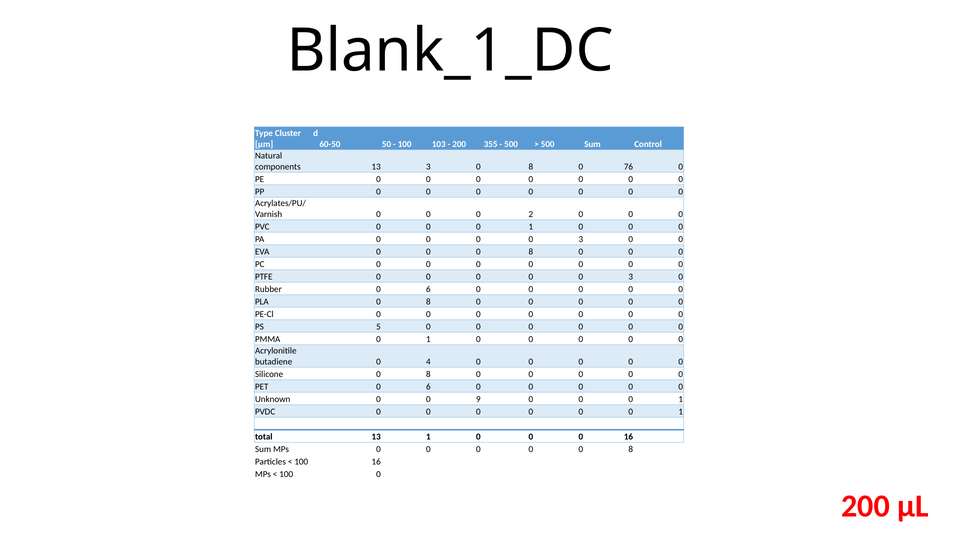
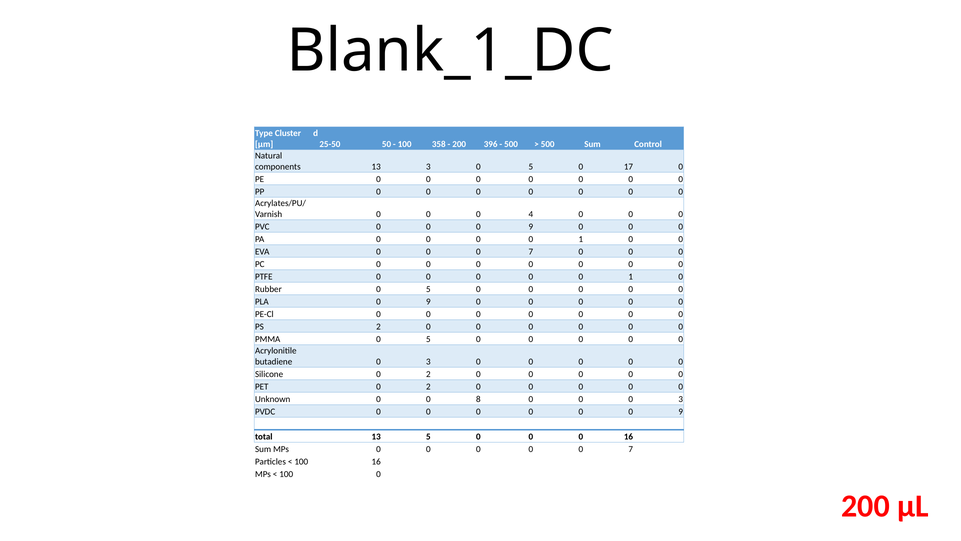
60-50: 60-50 -> 25-50
103: 103 -> 358
355: 355 -> 396
3 0 8: 8 -> 5
76: 76 -> 17
2: 2 -> 4
1 at (531, 227): 1 -> 9
3 at (581, 239): 3 -> 1
8 at (531, 252): 8 -> 7
3 at (631, 277): 3 -> 1
Rubber 0 6: 6 -> 5
PLA 0 8: 8 -> 9
PS 5: 5 -> 2
PMMA 0 1: 1 -> 5
butadiene 0 4: 4 -> 3
Silicone 0 8: 8 -> 2
PET 0 6: 6 -> 2
9: 9 -> 8
1 at (681, 399): 1 -> 3
1 at (681, 412): 1 -> 9
13 1: 1 -> 5
8 at (631, 449): 8 -> 7
